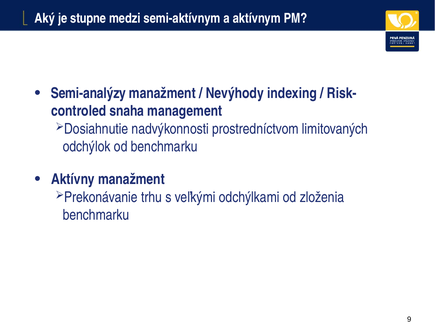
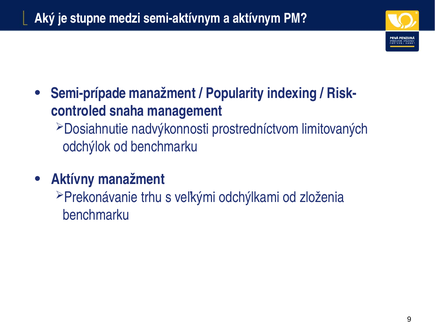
Semi-analýzy: Semi-analýzy -> Semi-prípade
Nevýhody: Nevýhody -> Popularity
